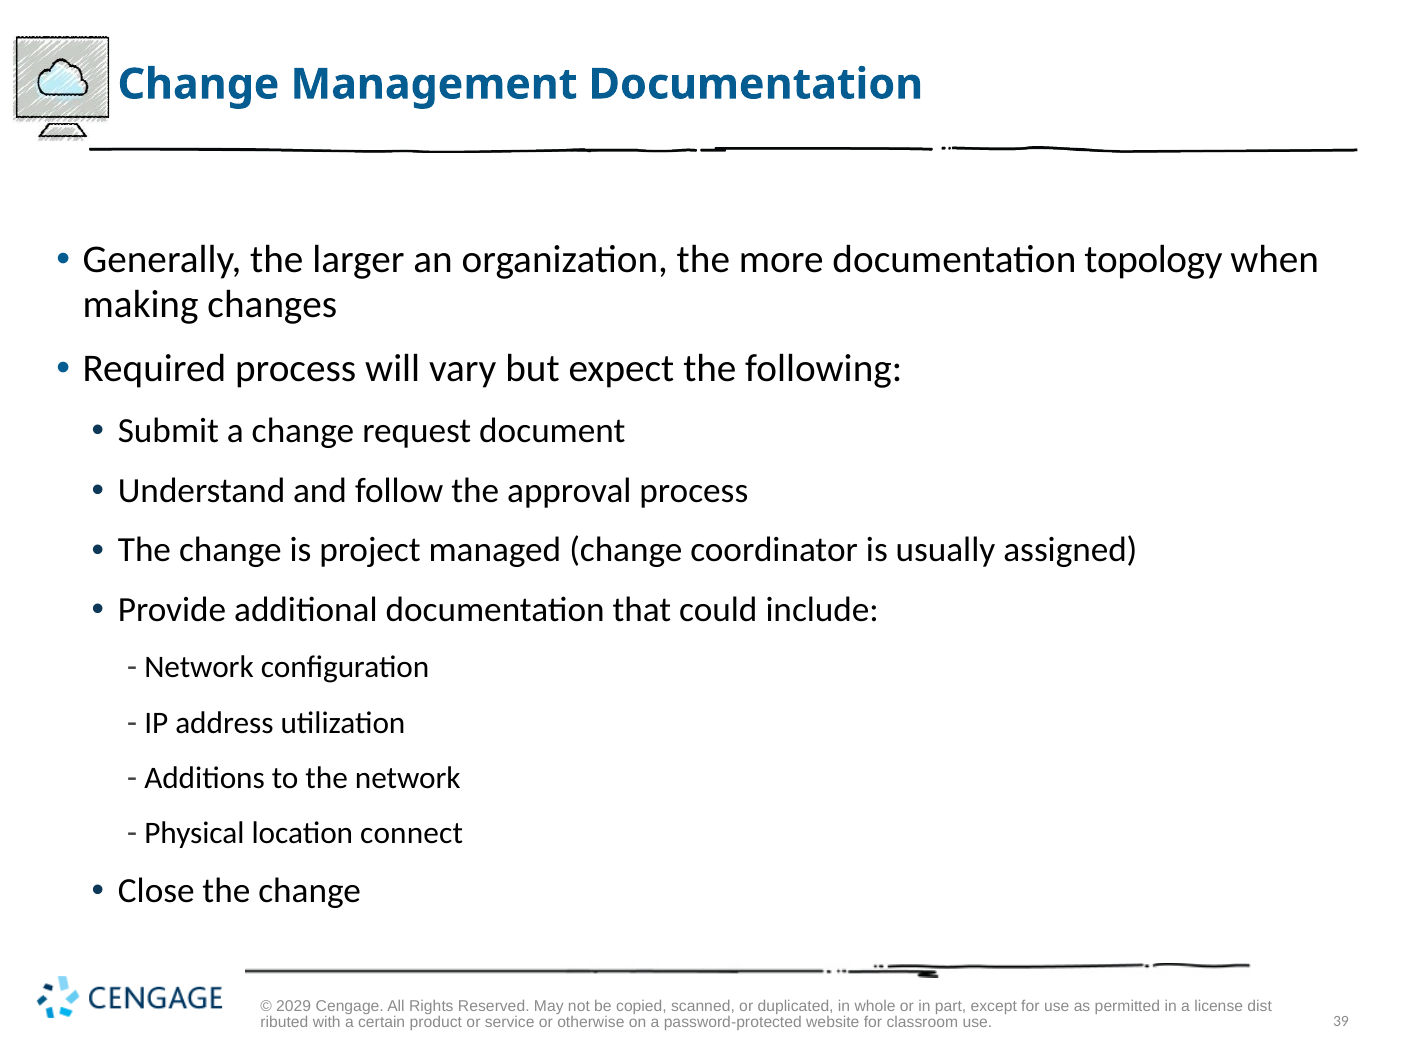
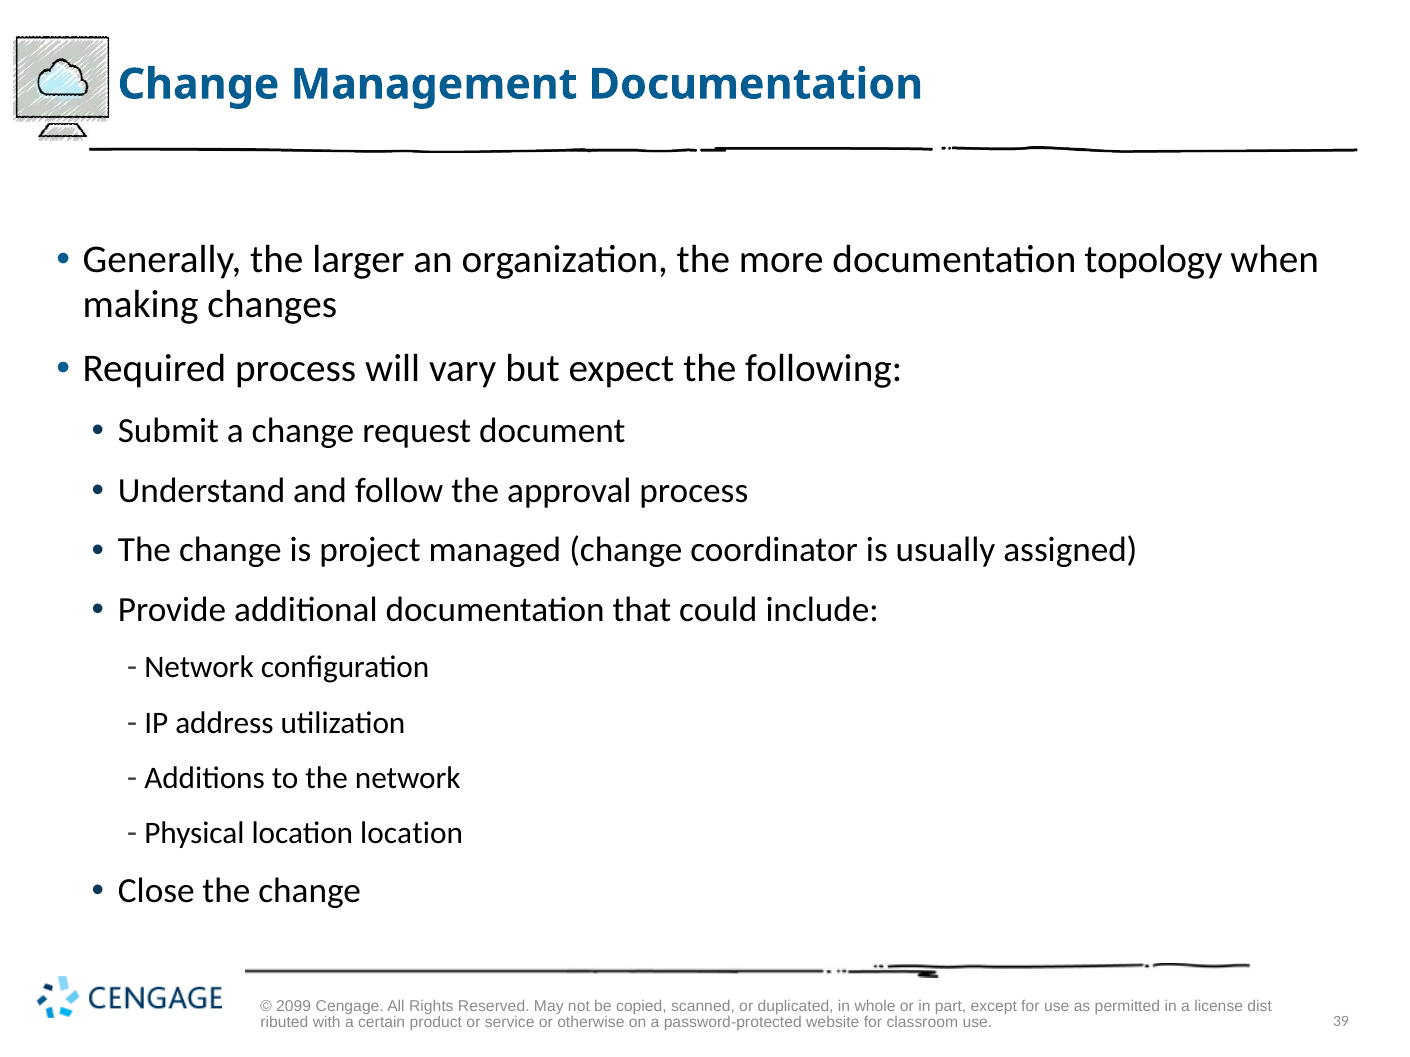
location connect: connect -> location
2029: 2029 -> 2099
